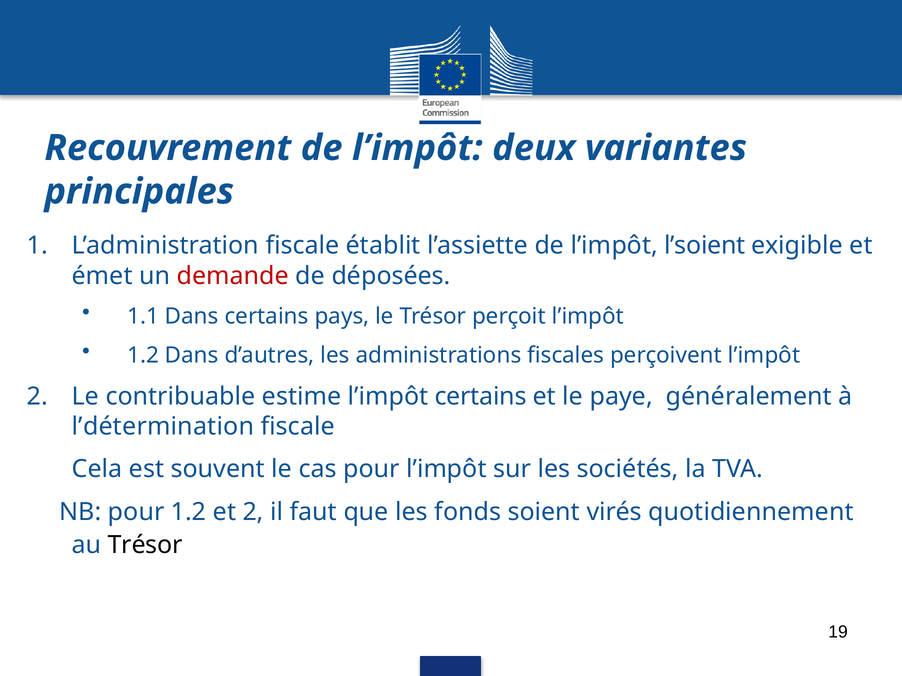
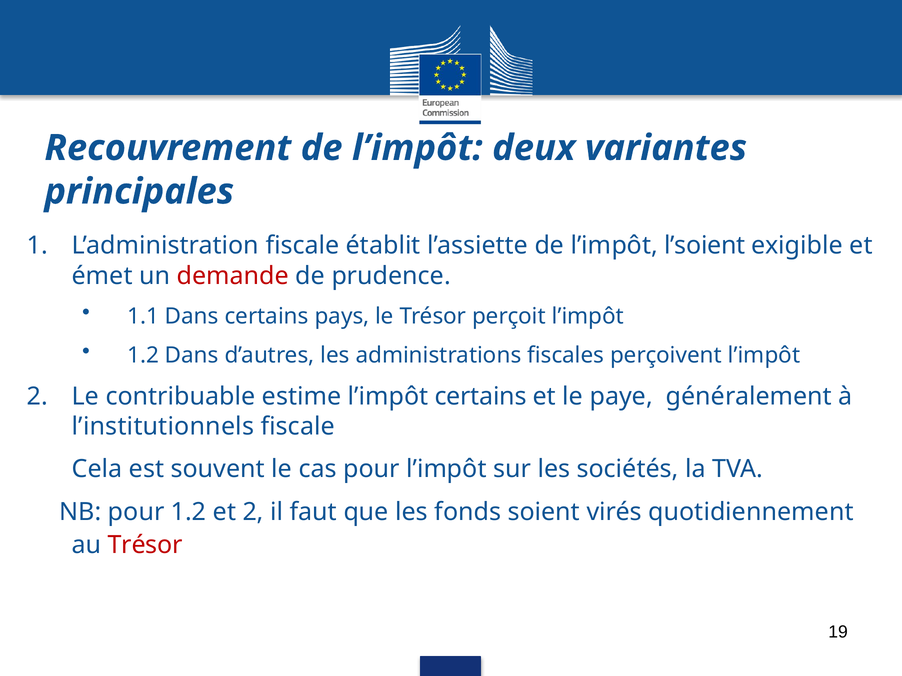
déposées: déposées -> prudence
l’détermination: l’détermination -> l’institutionnels
Trésor at (145, 545) colour: black -> red
